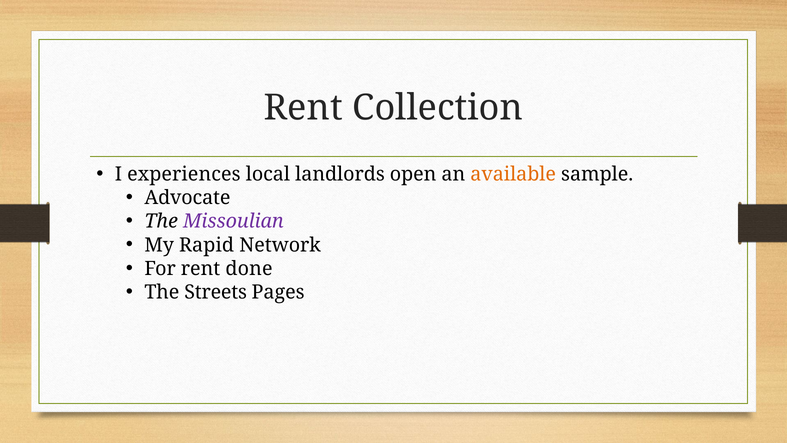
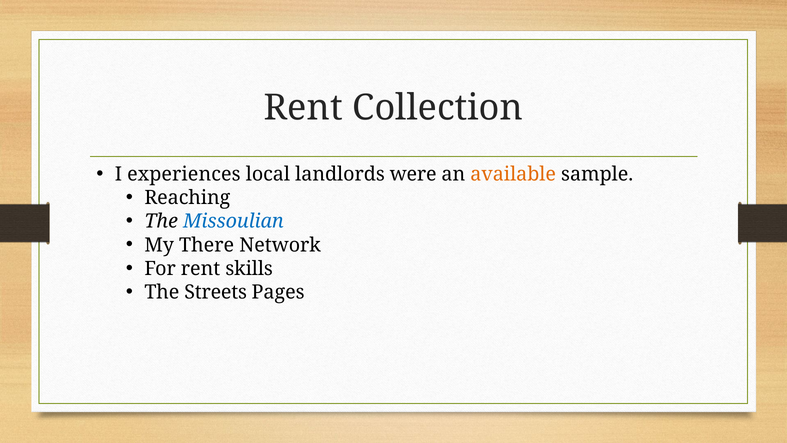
open: open -> were
Advocate: Advocate -> Reaching
Missoulian colour: purple -> blue
Rapid: Rapid -> There
done: done -> skills
